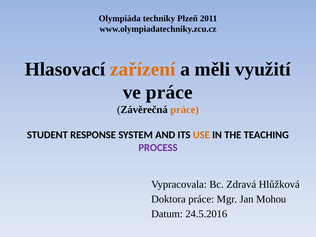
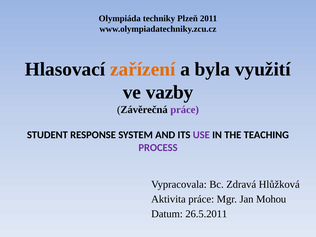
měli: měli -> byla
ve práce: práce -> vazby
práce at (185, 110) colour: orange -> purple
USE colour: orange -> purple
Doktora: Doktora -> Aktivita
24.5.2016: 24.5.2016 -> 26.5.2011
